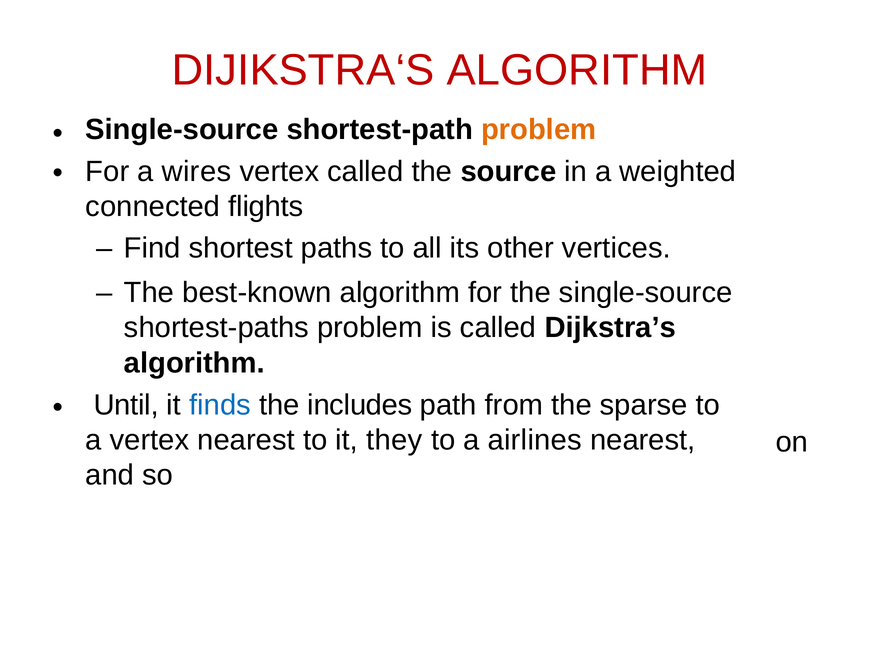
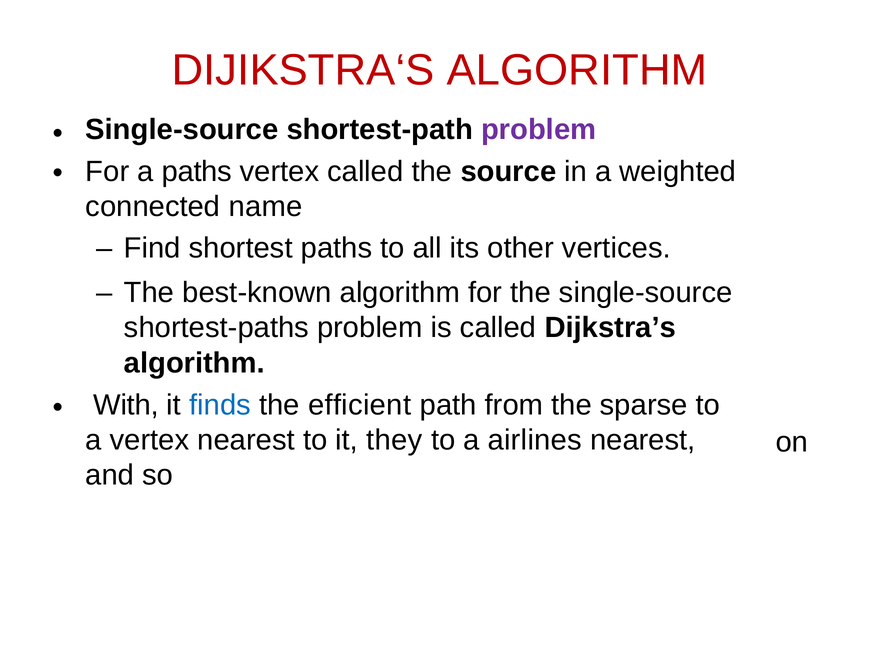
problem at (539, 130) colour: orange -> purple
a wires: wires -> paths
flights: flights -> name
Until: Until -> With
includes: includes -> efficient
